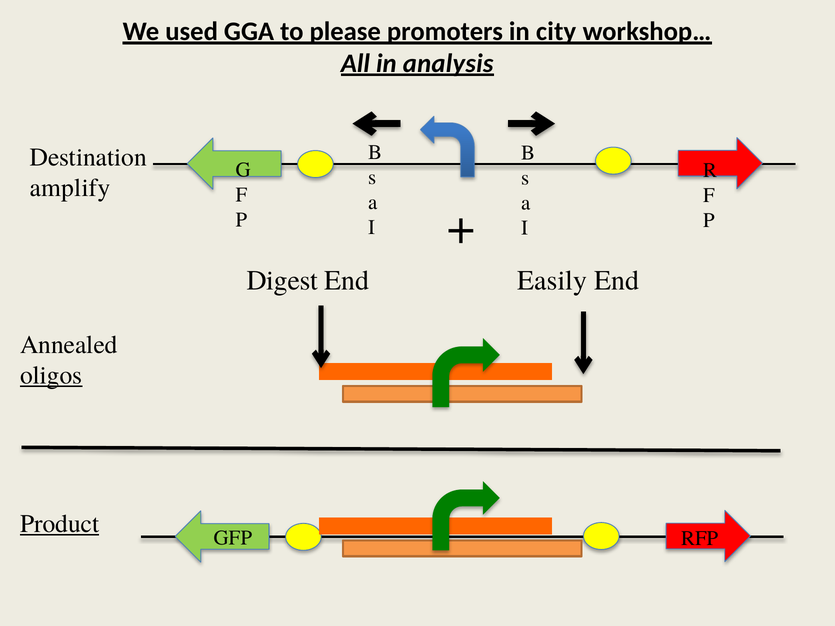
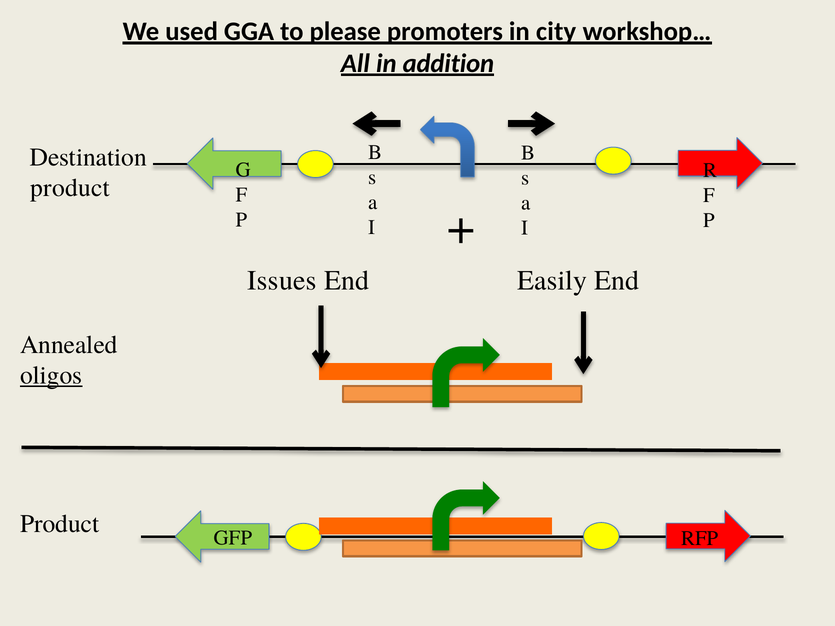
analysis: analysis -> addition
amplify at (70, 188): amplify -> product
Digest: Digest -> Issues
Product at (60, 524) underline: present -> none
